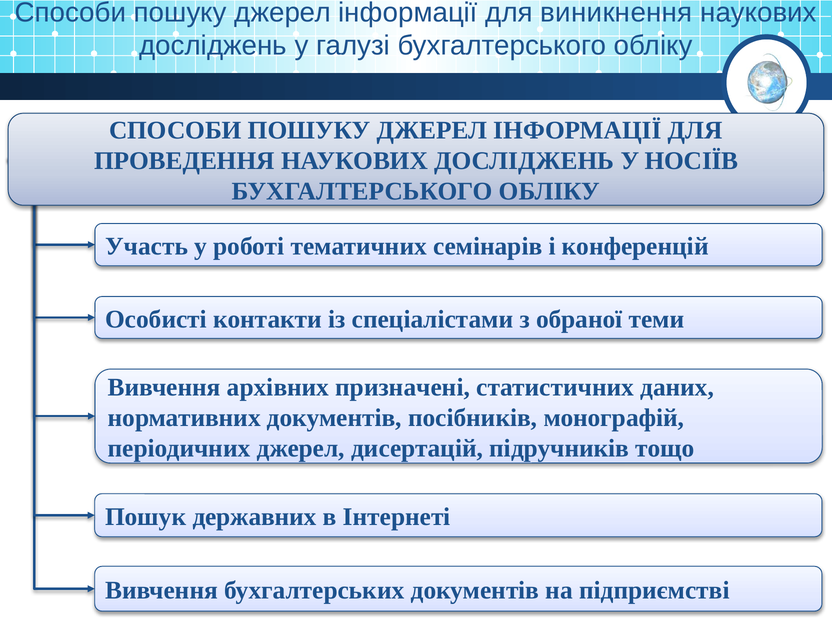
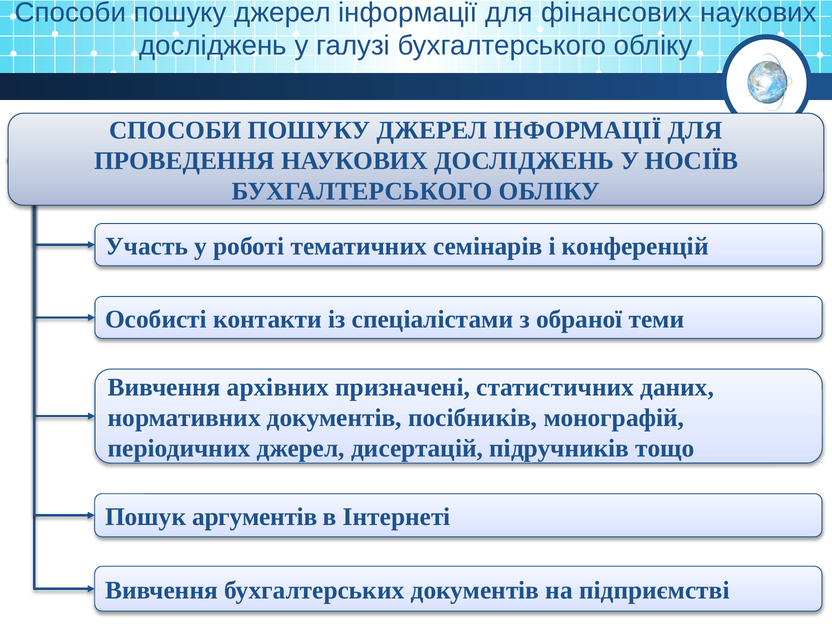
виникнення: виникнення -> фінансових
державних: державних -> аргументів
